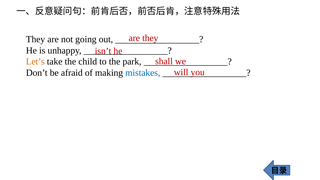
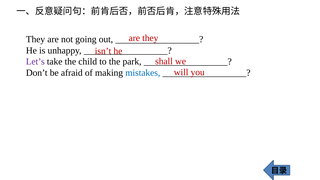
Let’s colour: orange -> purple
